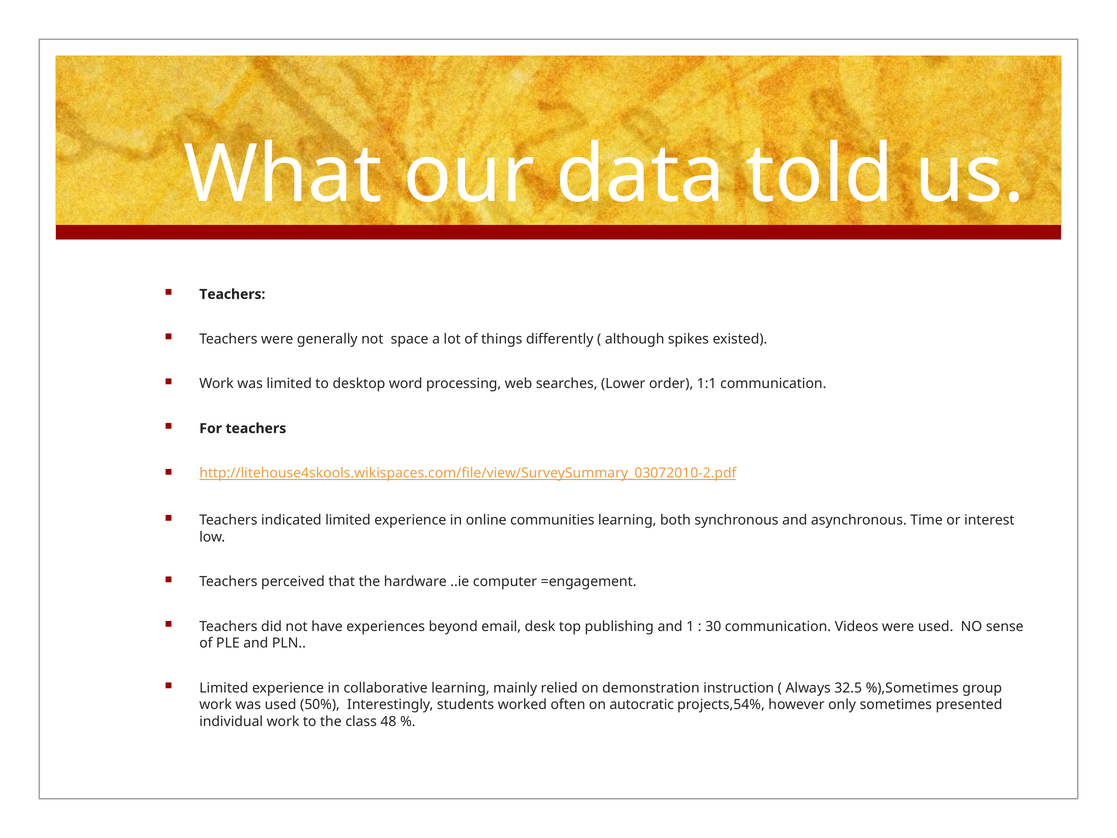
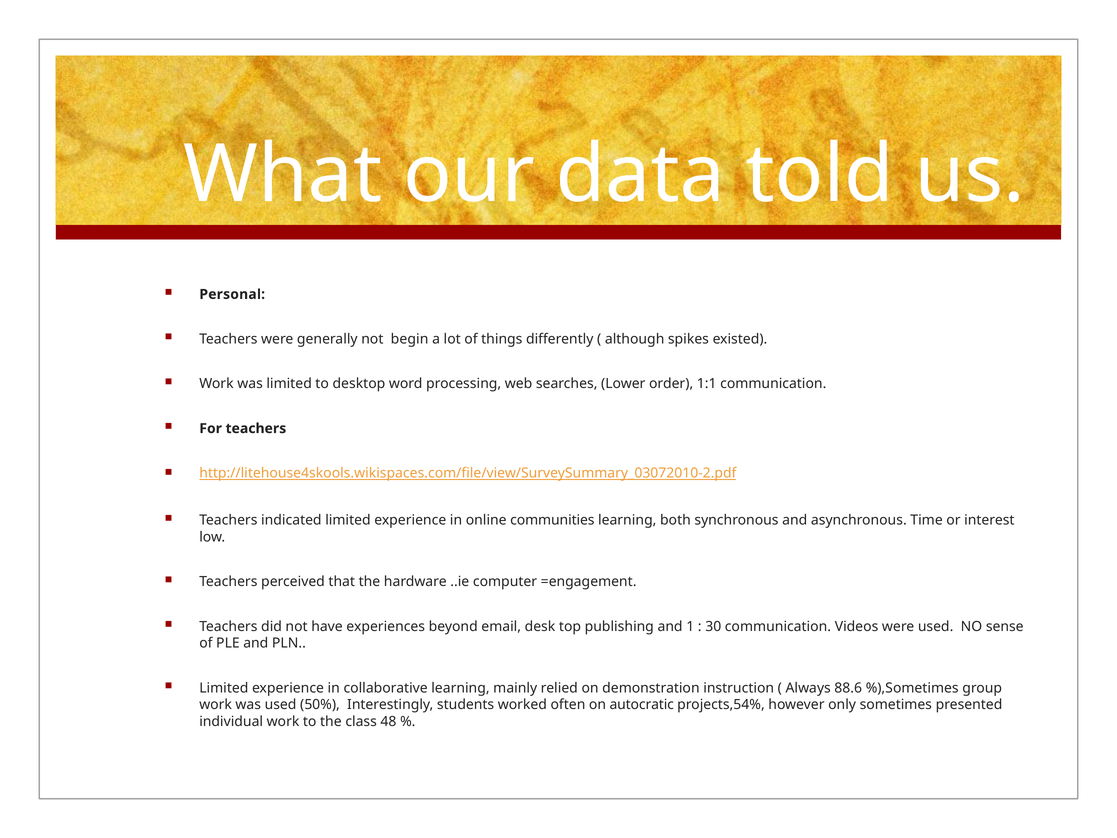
Teachers at (232, 294): Teachers -> Personal
space: space -> begin
32.5: 32.5 -> 88.6
